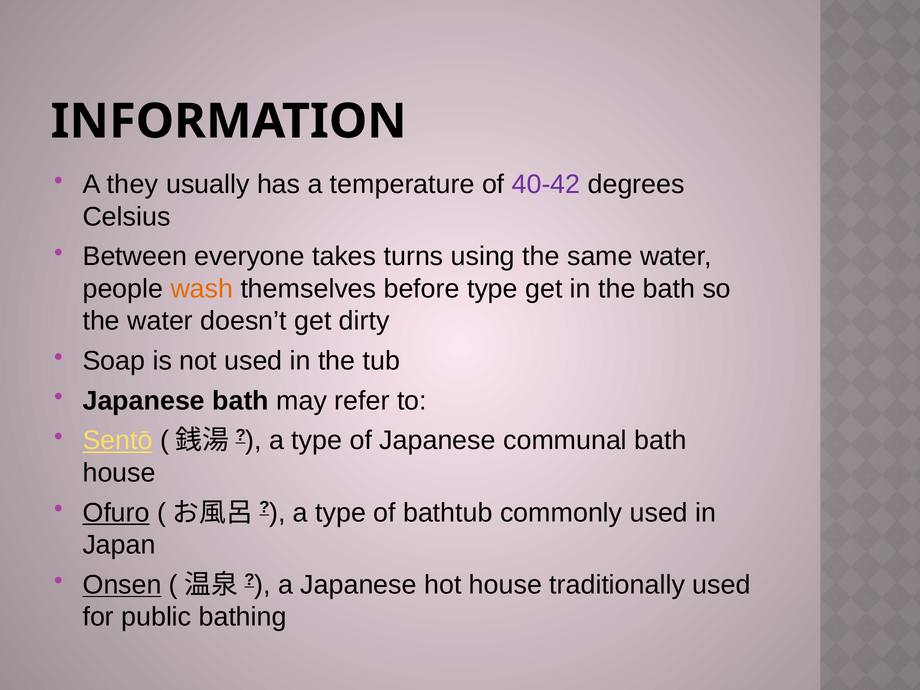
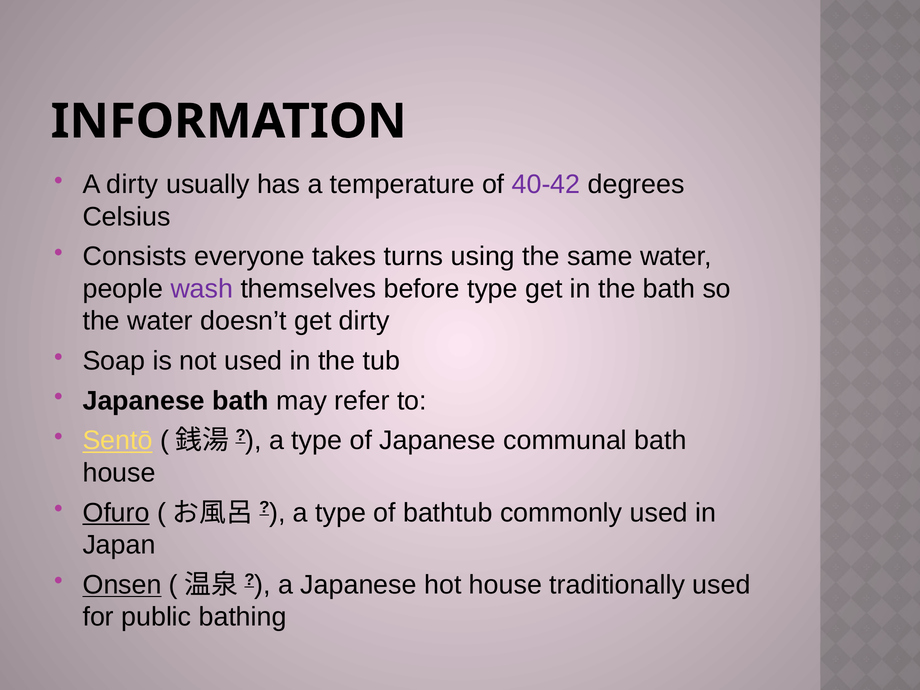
A they: they -> dirty
Between: Between -> Consists
wash colour: orange -> purple
